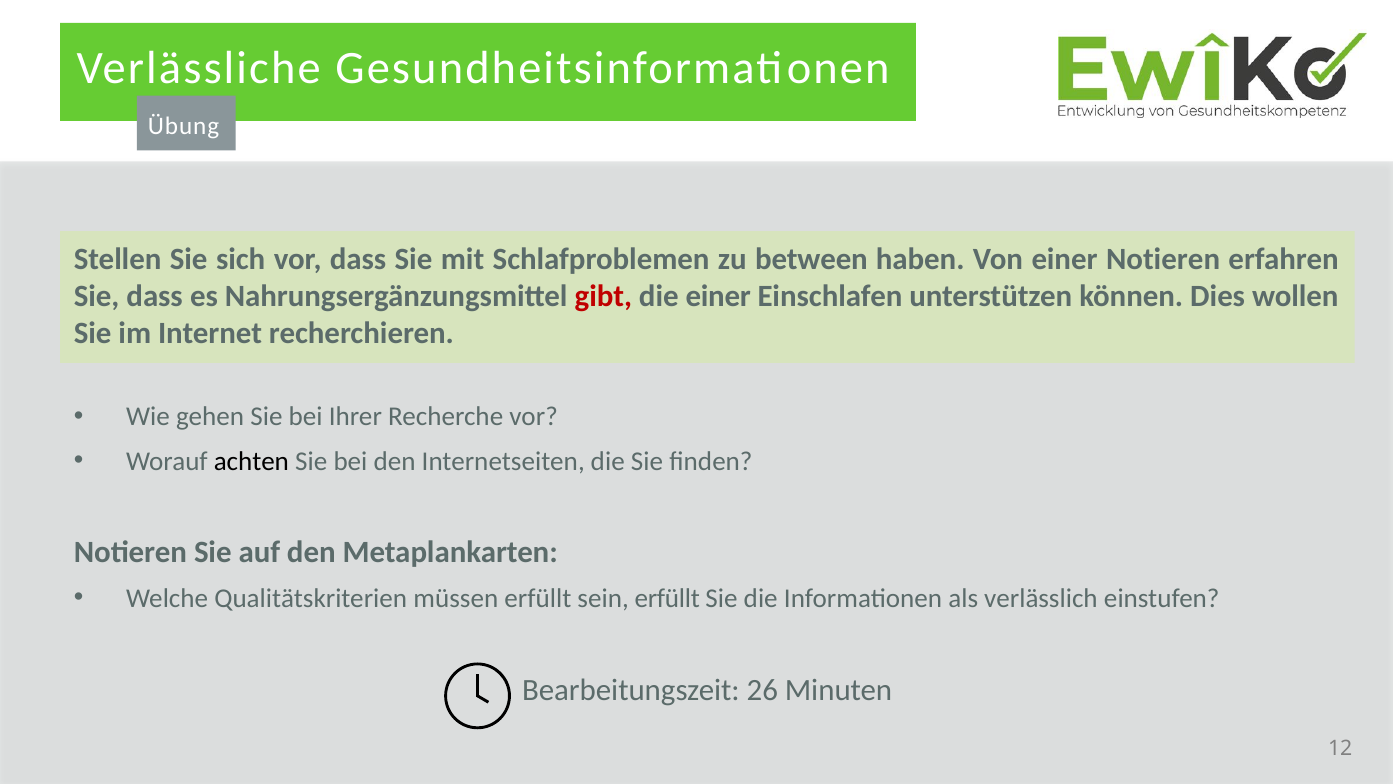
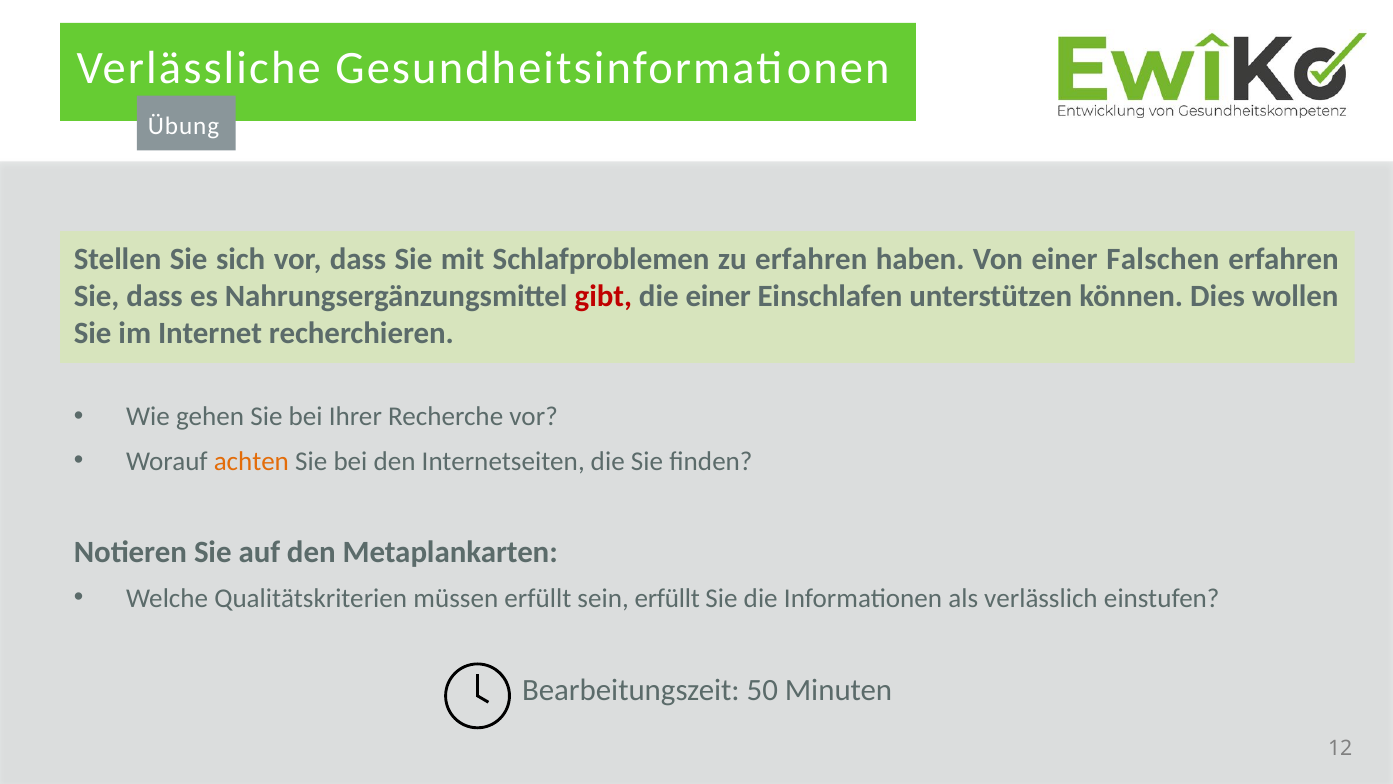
zu between: between -> erfahren
einer Notieren: Notieren -> Falschen
achten colour: black -> orange
26: 26 -> 50
